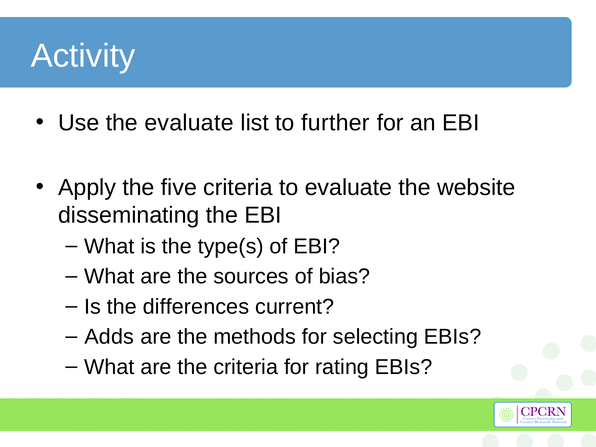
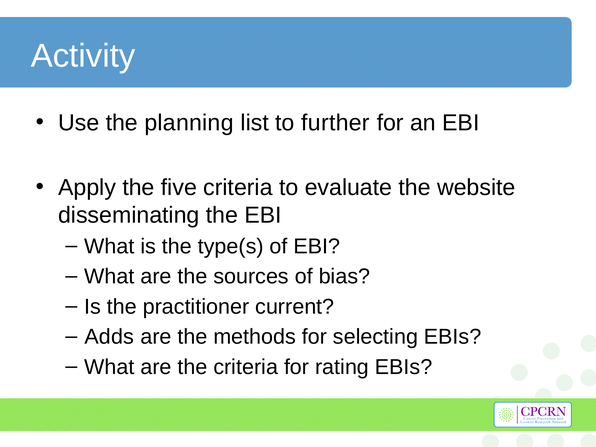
the evaluate: evaluate -> planning
differences: differences -> practitioner
